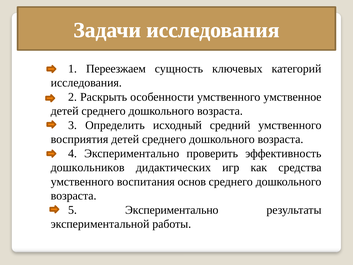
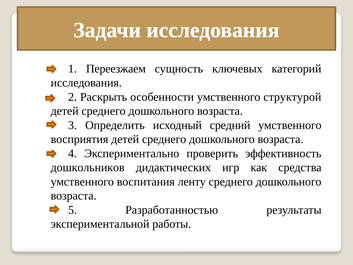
умственное: умственное -> структурой
основ: основ -> ленту
5 Экспериментально: Экспериментально -> Разработанностью
